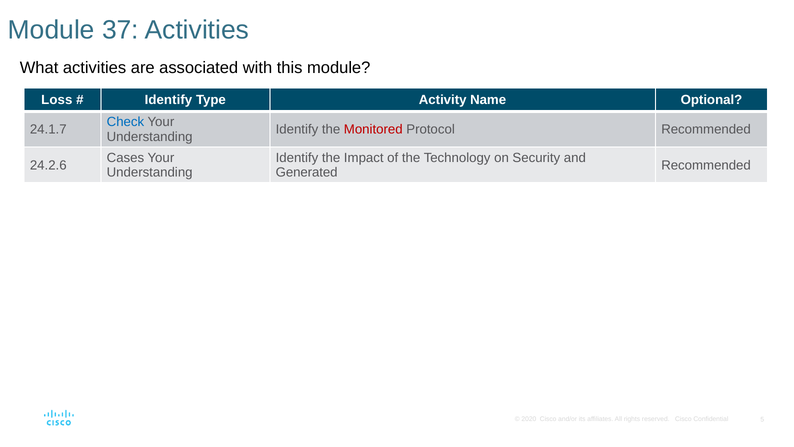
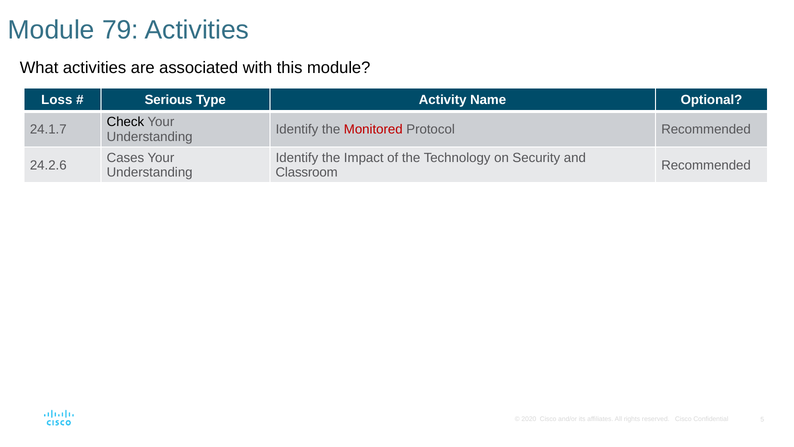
37: 37 -> 79
Identify at (168, 100): Identify -> Serious
Check colour: blue -> black
Generated: Generated -> Classroom
